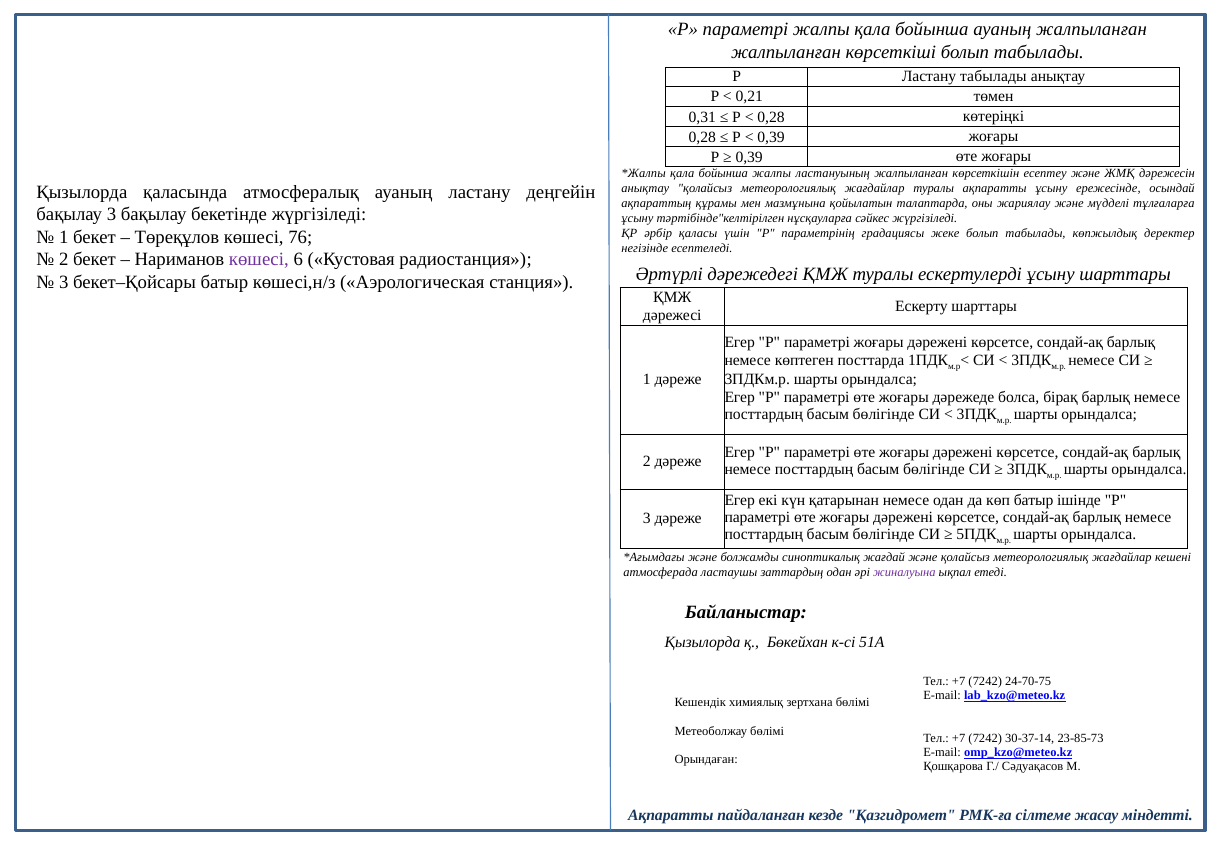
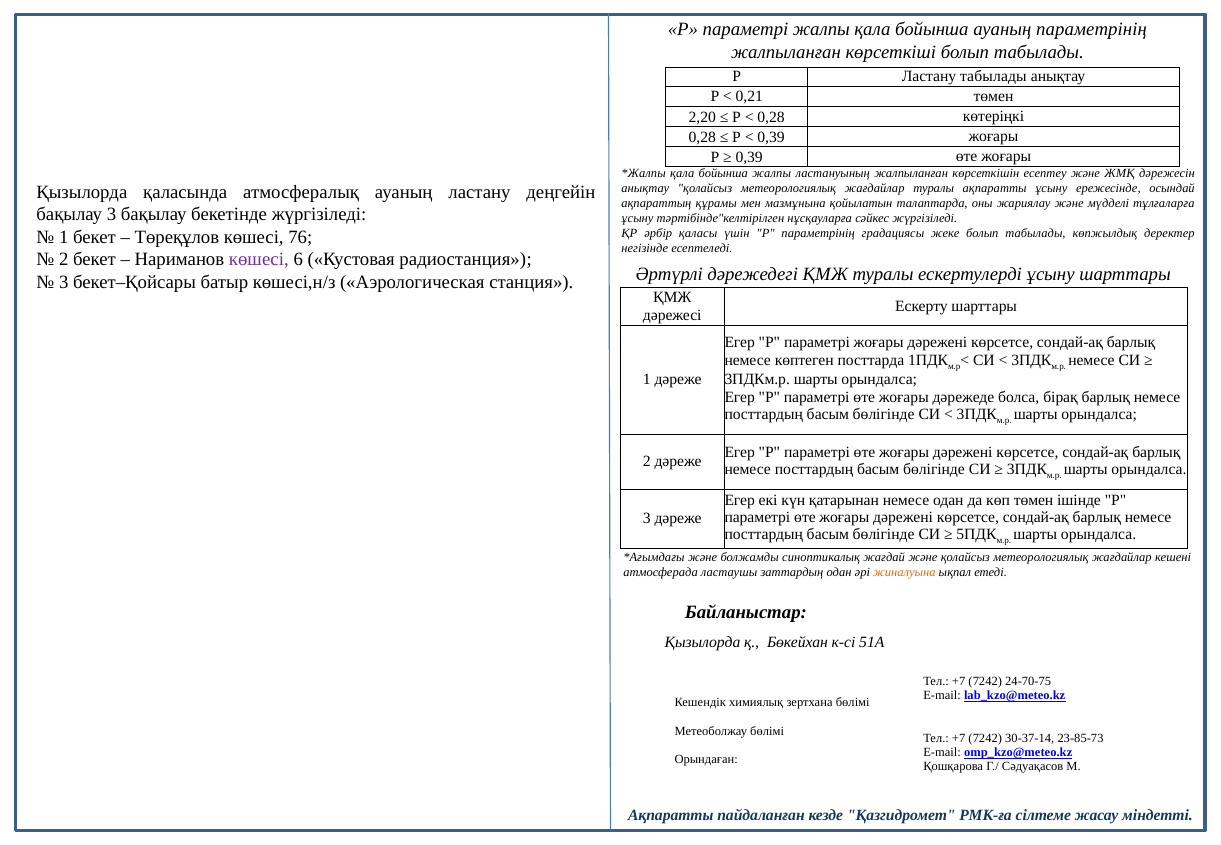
ауаның жалпыланған: жалпыланған -> параметрінің
0,31: 0,31 -> 2,20
көп батыр: батыр -> төмен
жиналуына colour: purple -> orange
